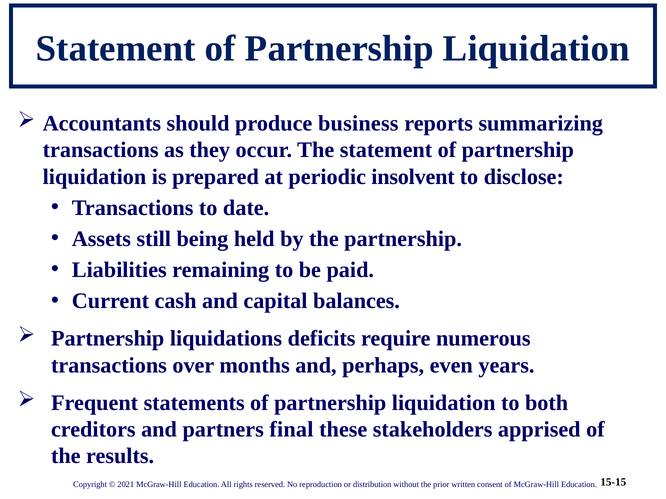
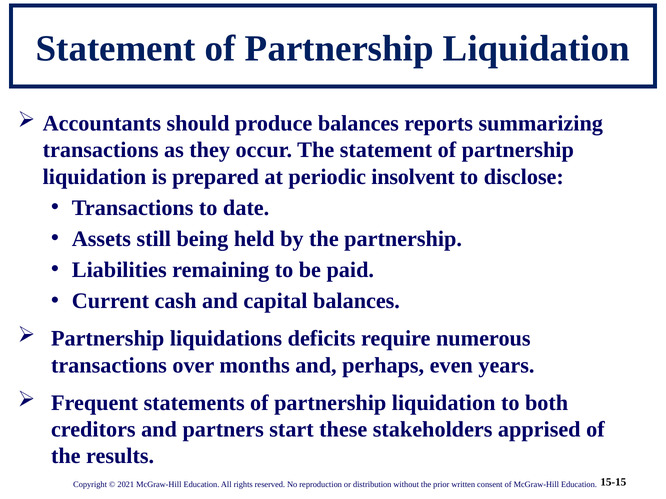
produce business: business -> balances
final: final -> start
